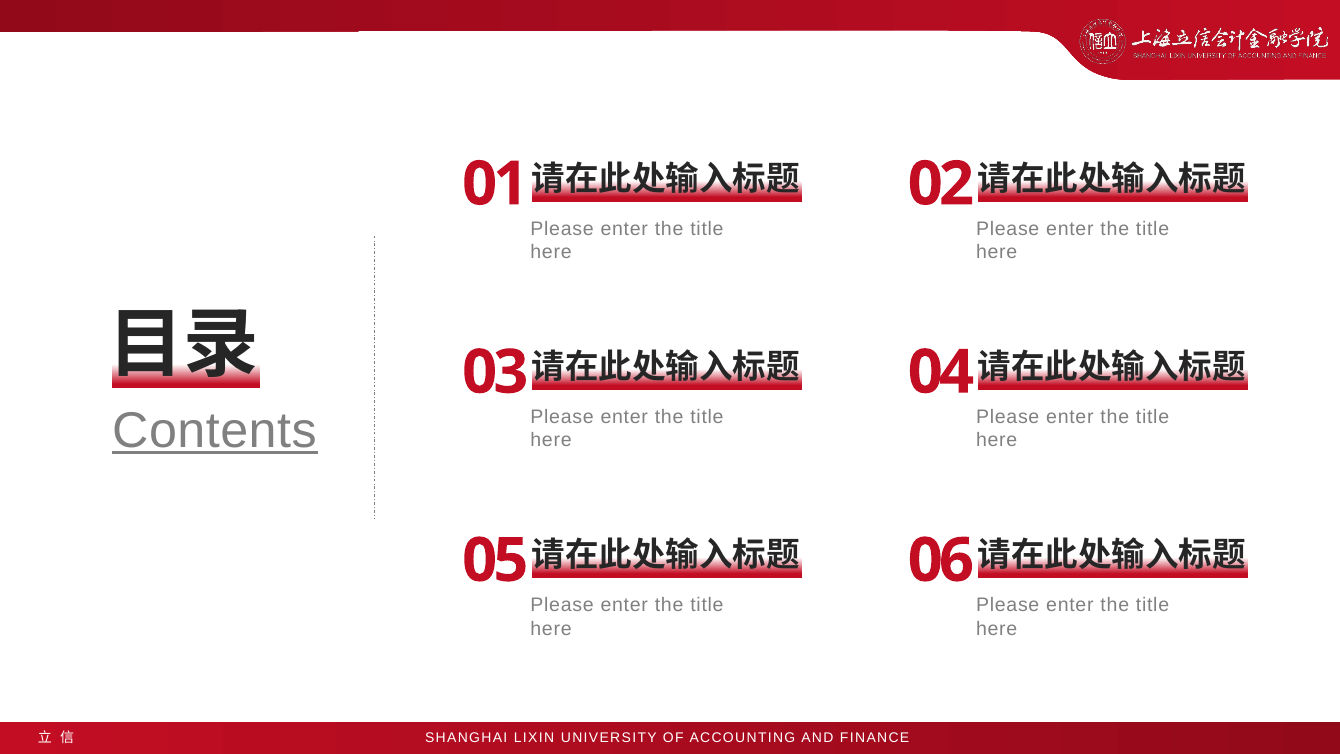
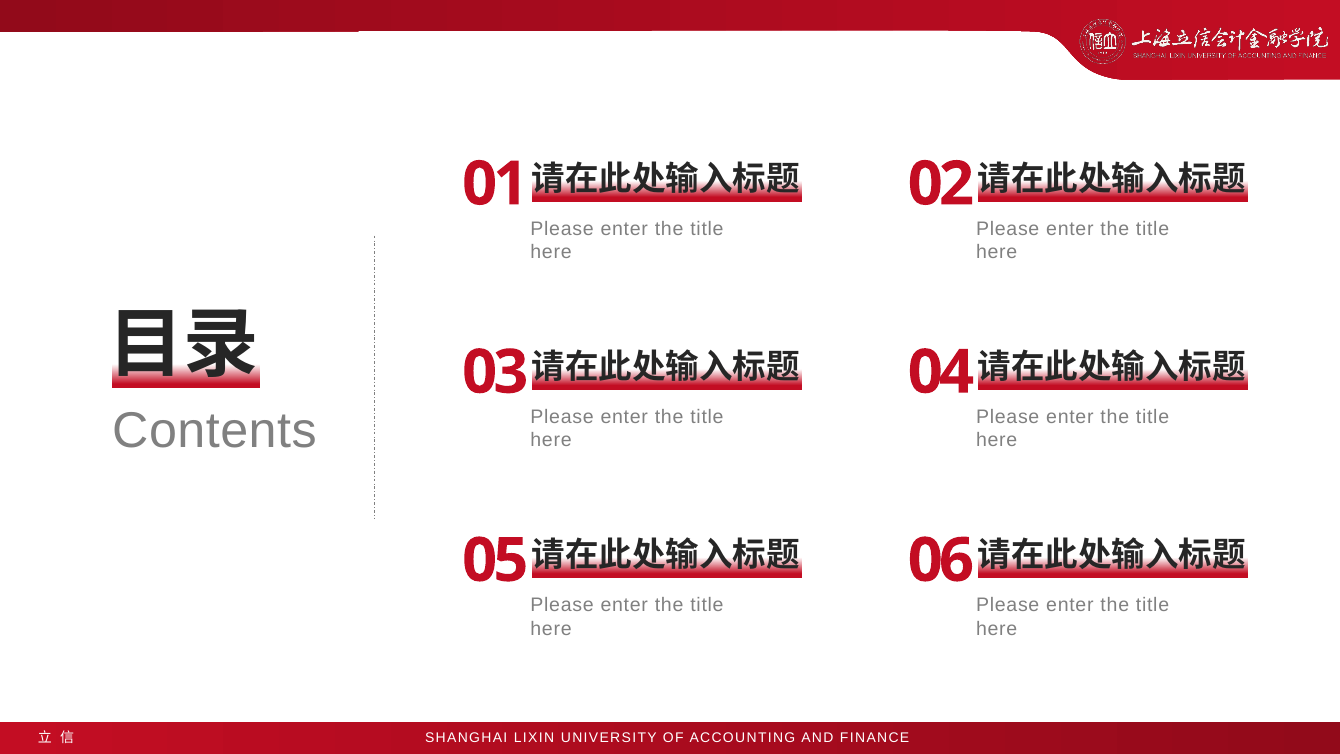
Contents underline: present -> none
